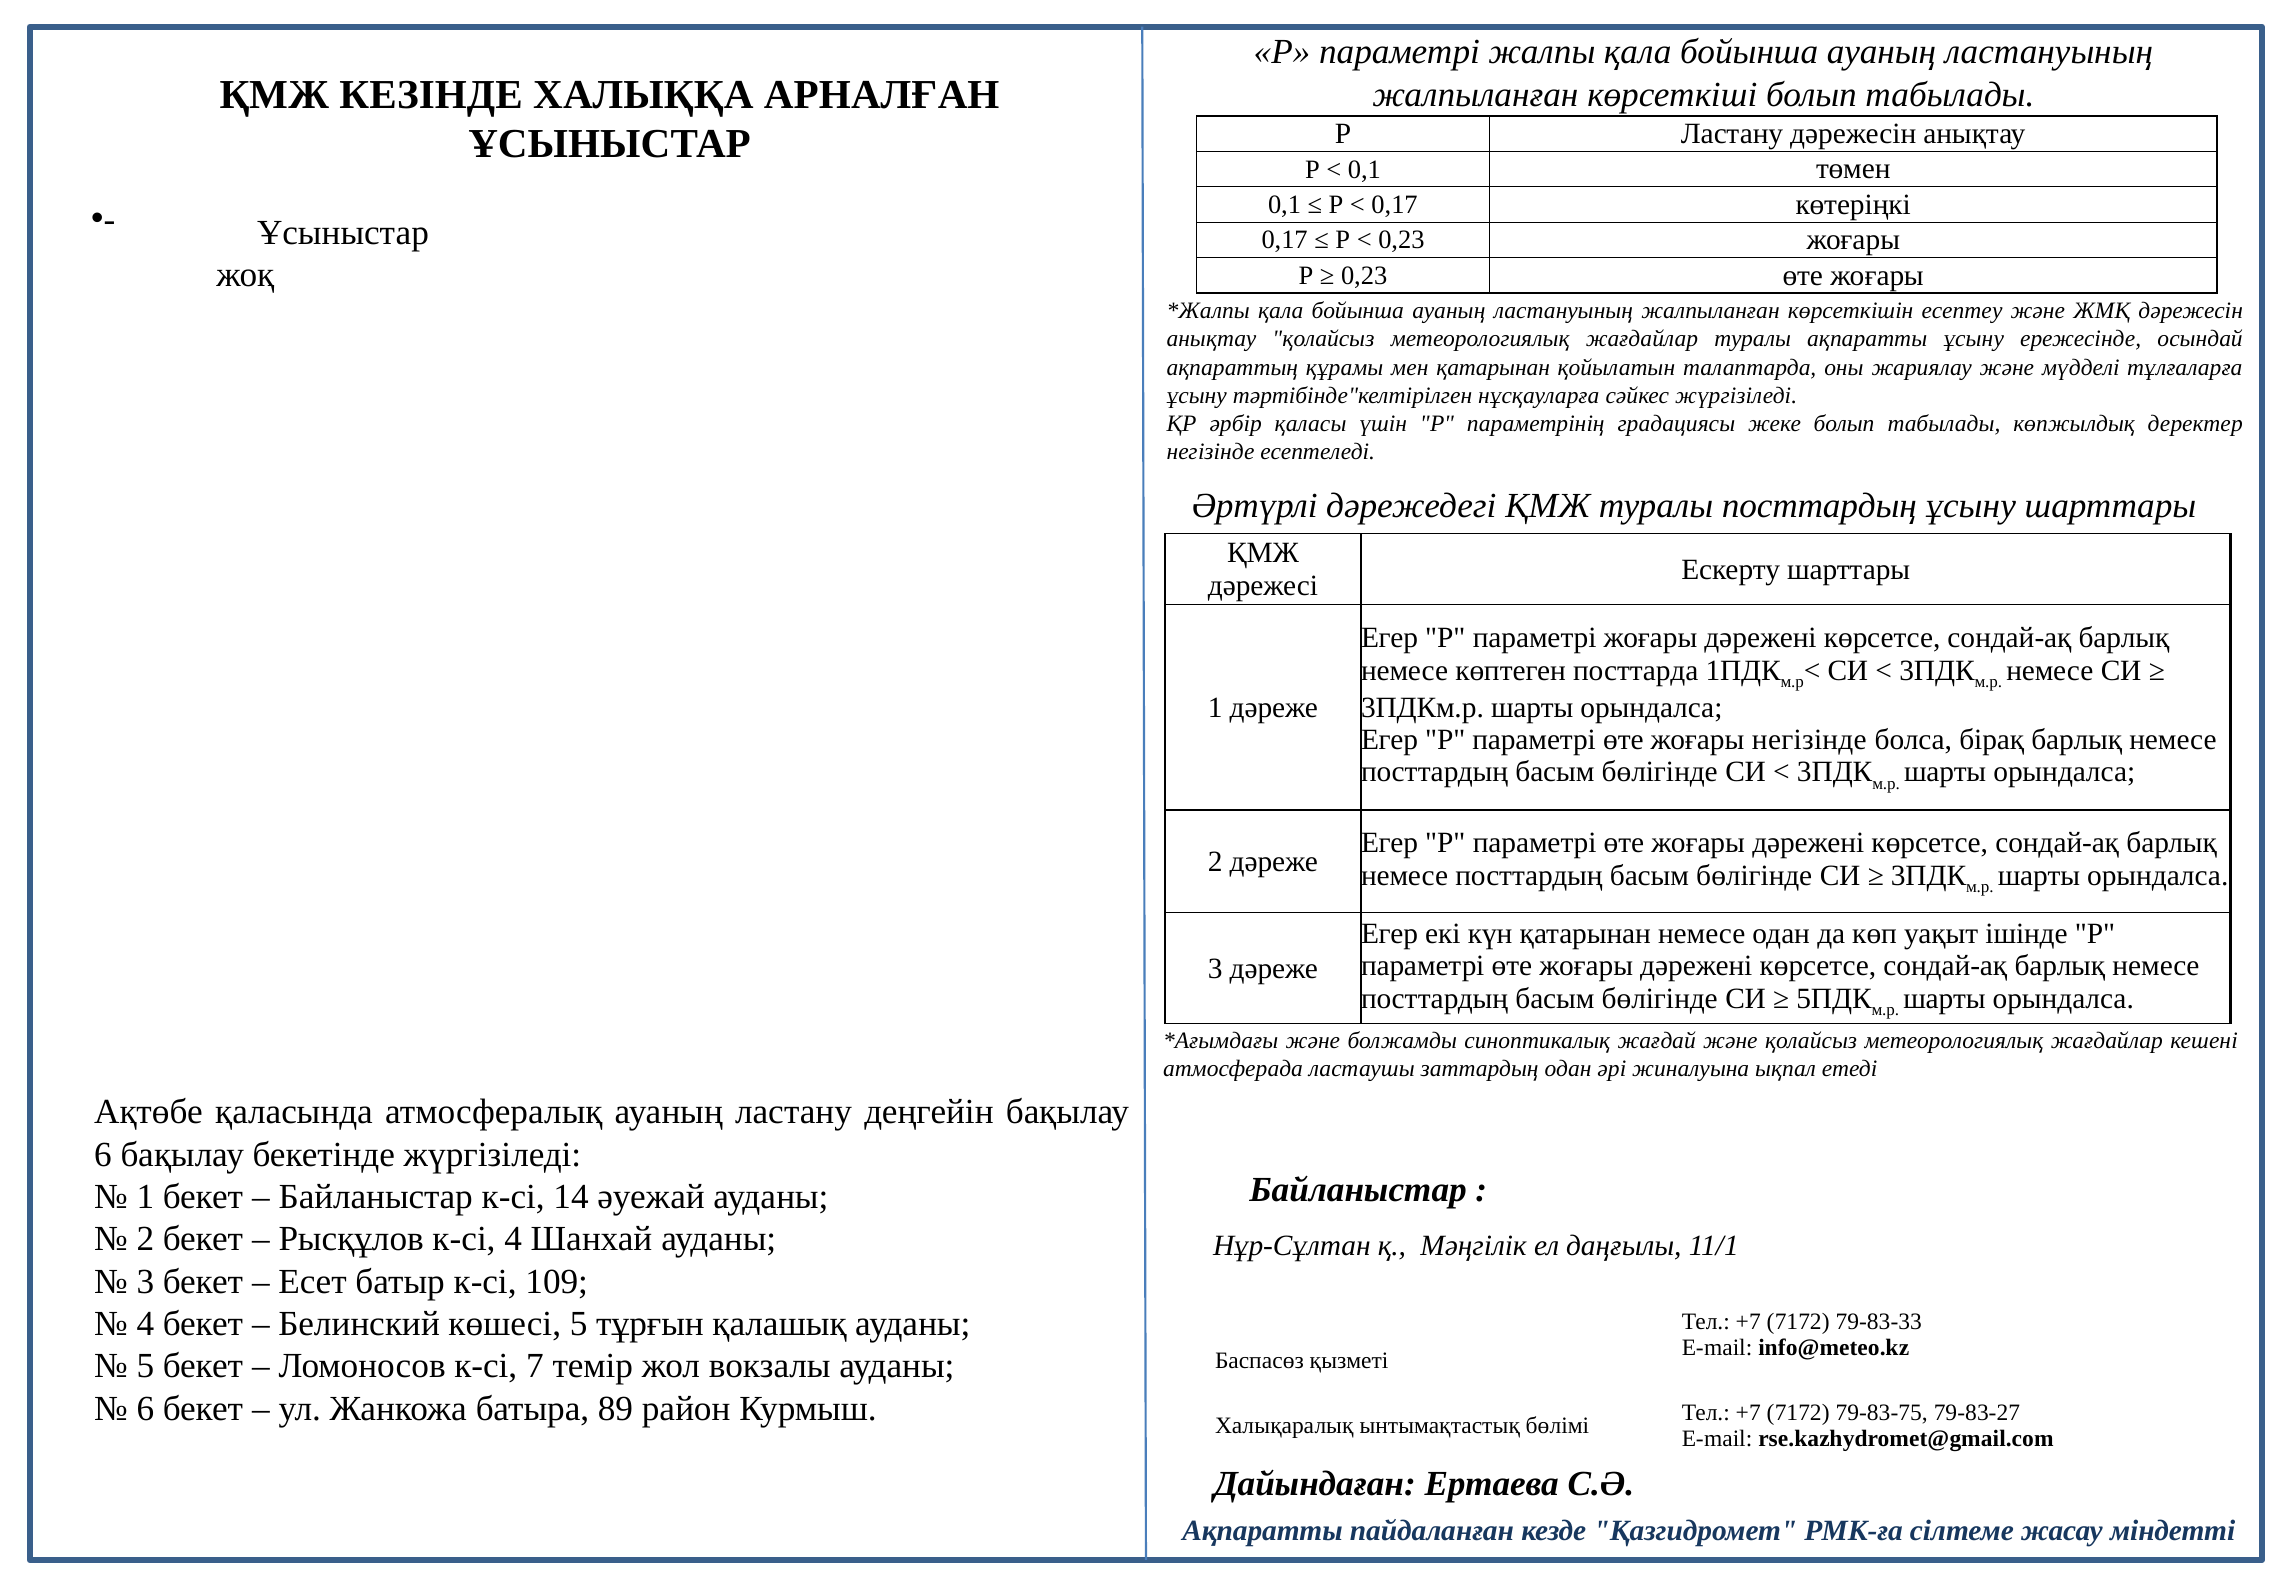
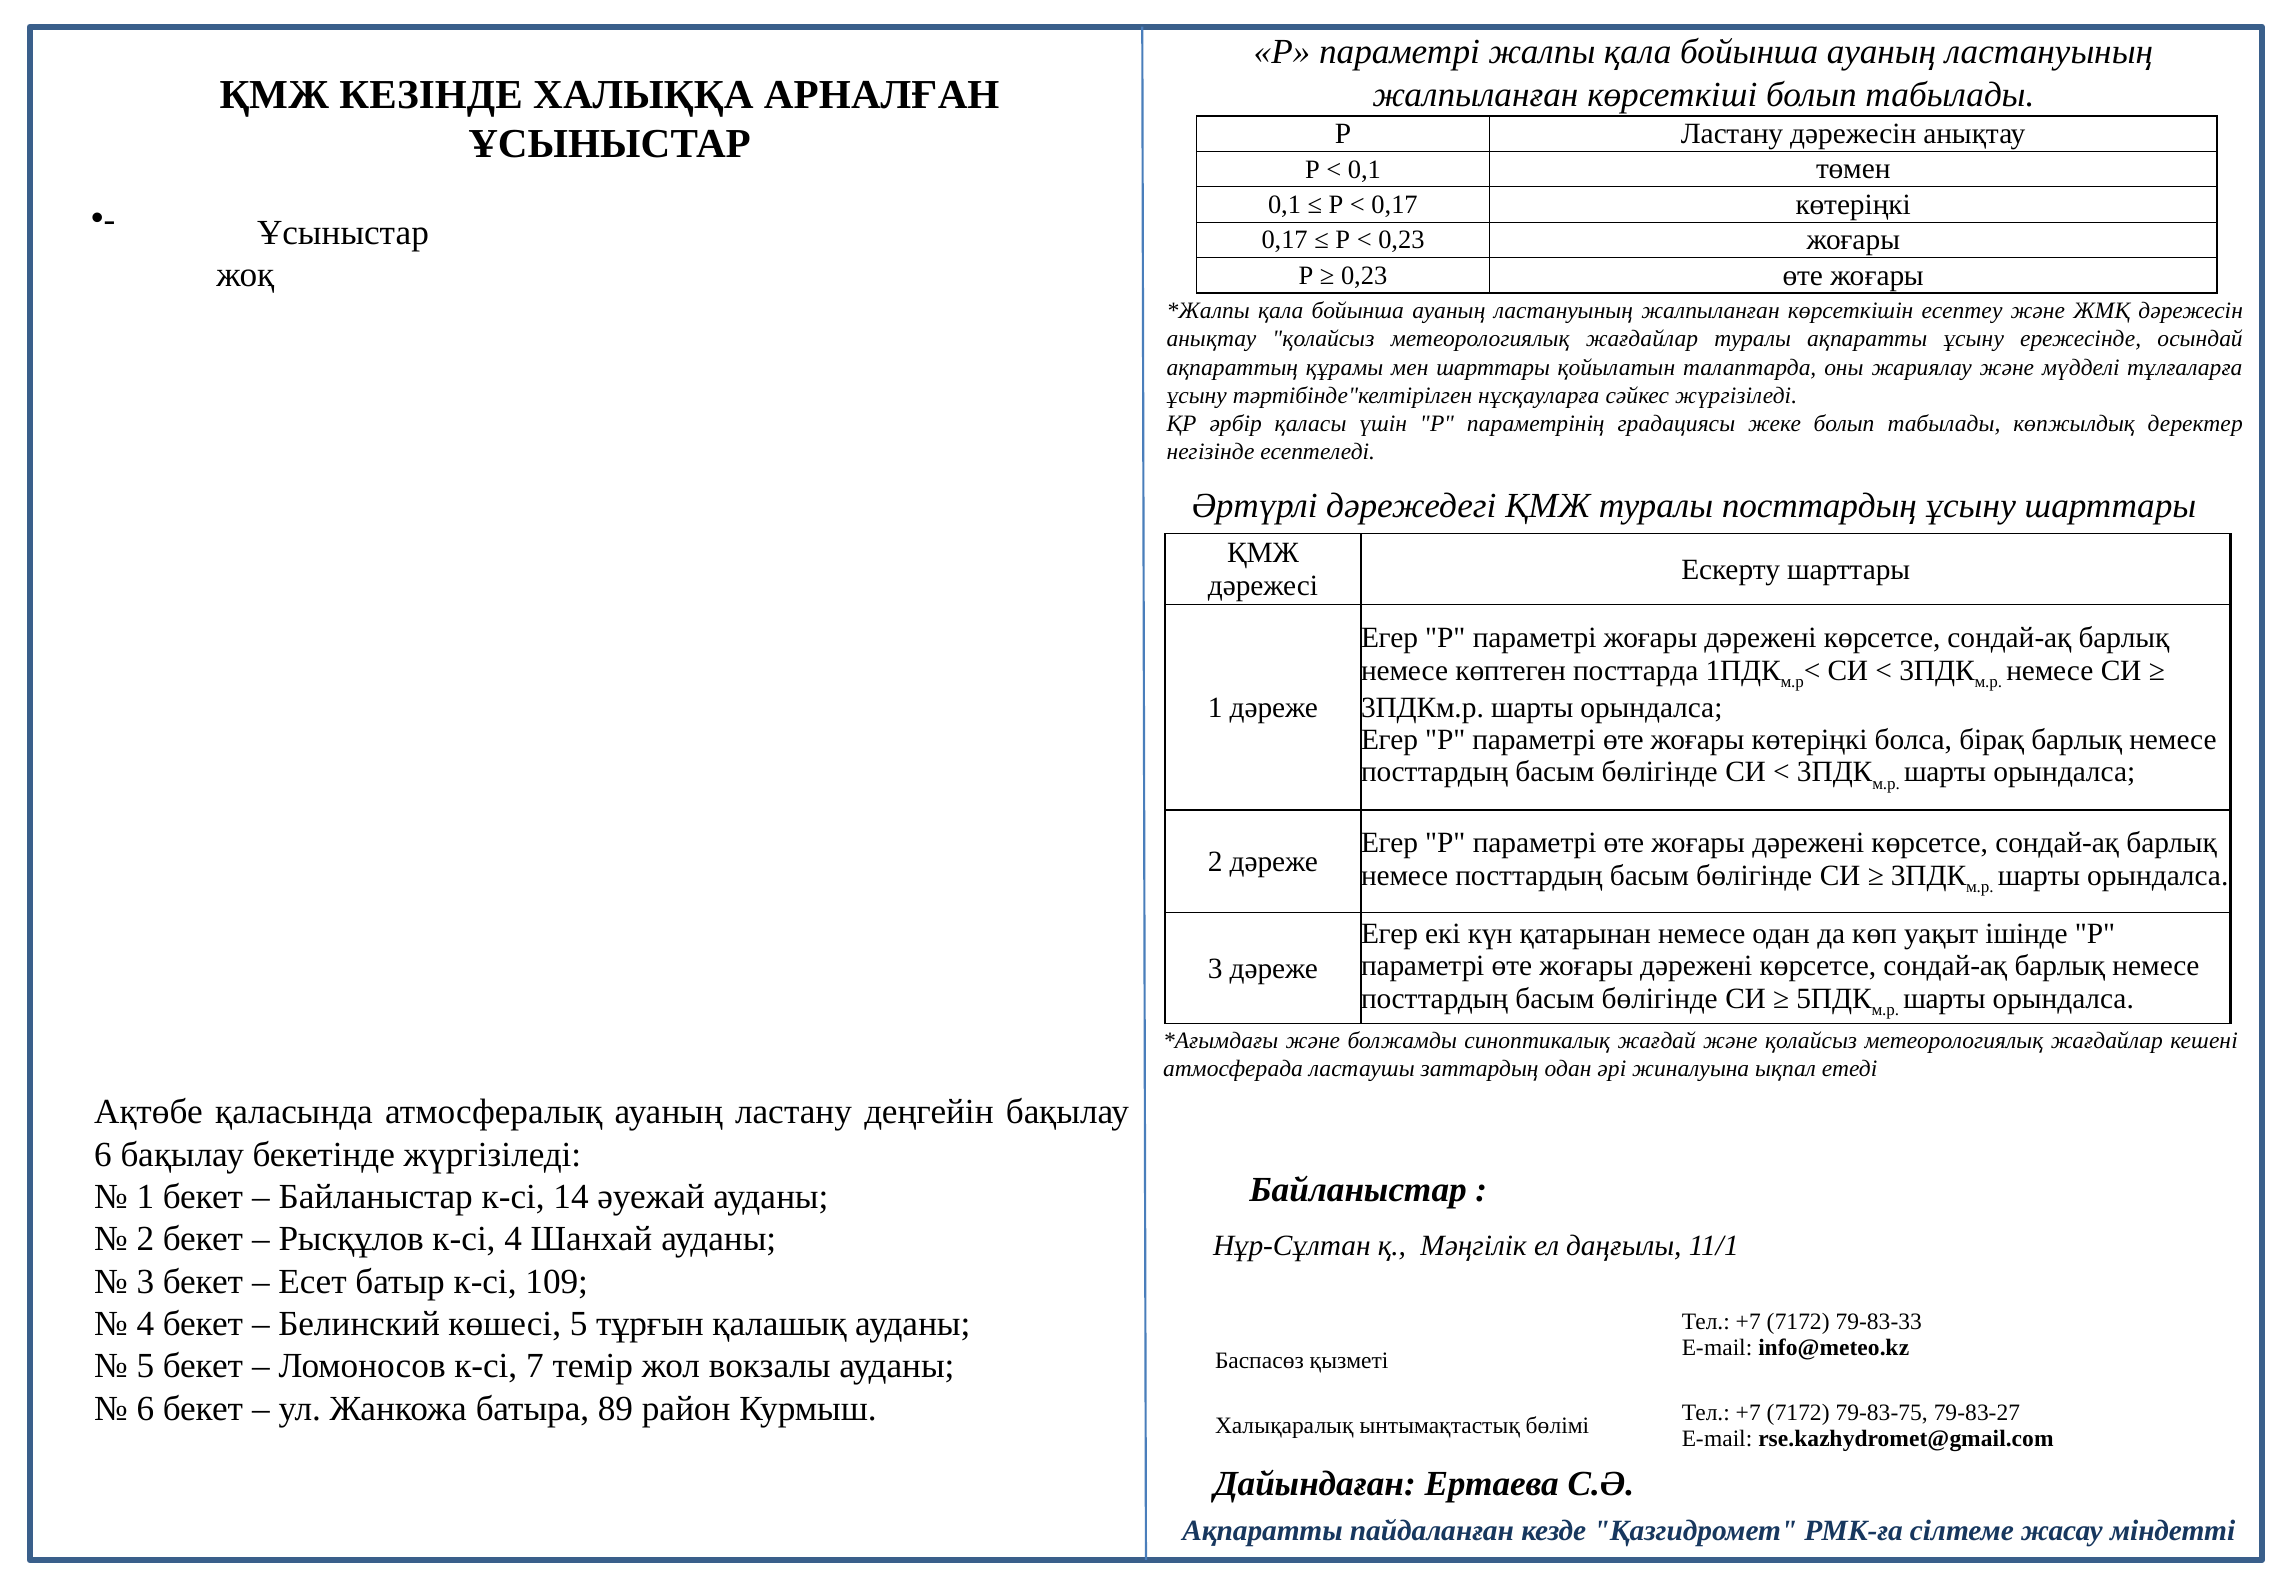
мен қатарынан: қатарынан -> шарттары
жоғары негізінде: негізінде -> көтеріңкі
